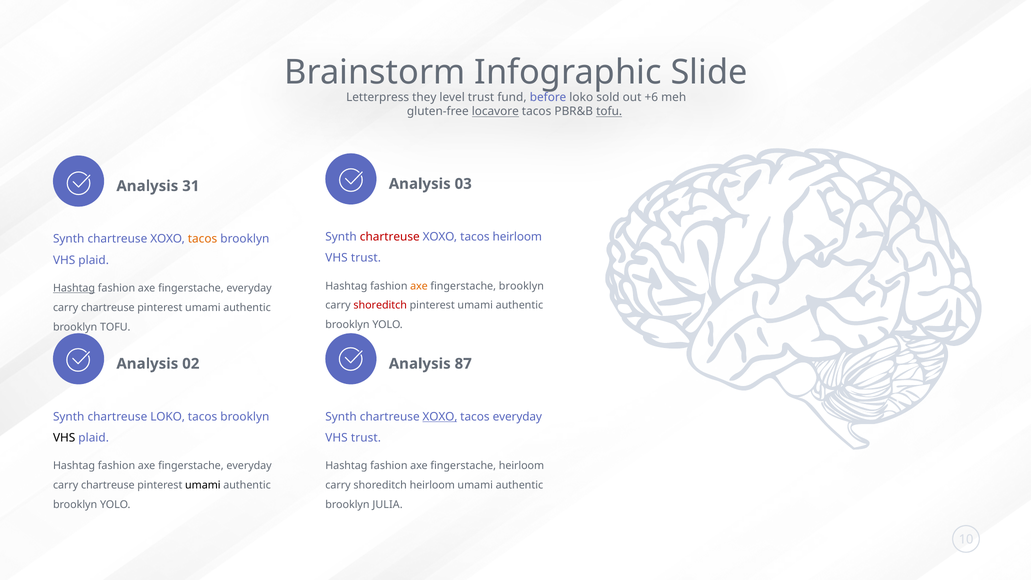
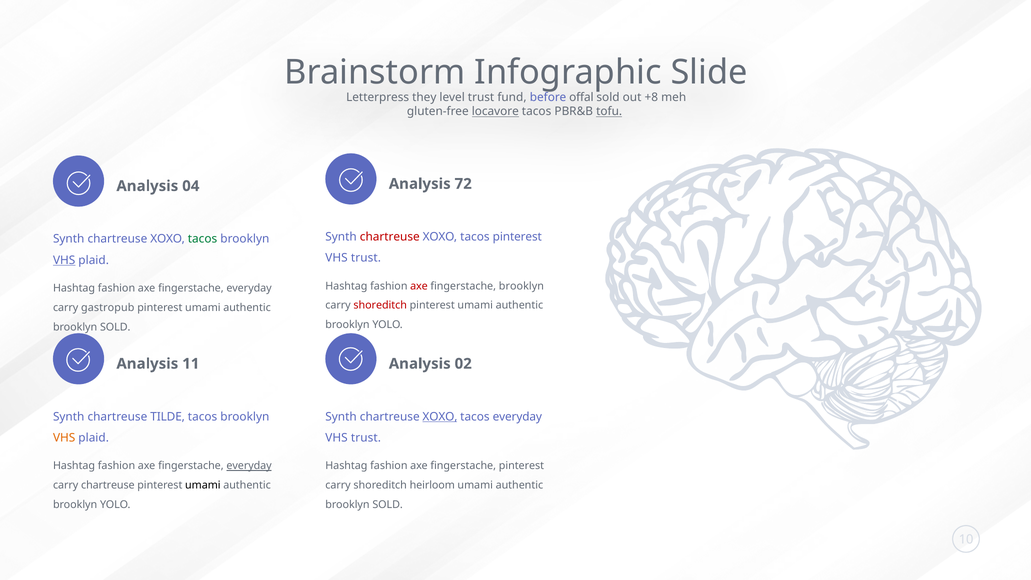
before loko: loko -> offal
+6: +6 -> +8
03: 03 -> 72
31: 31 -> 04
tacos heirloom: heirloom -> pinterest
tacos at (203, 239) colour: orange -> green
VHS at (64, 260) underline: none -> present
axe at (419, 286) colour: orange -> red
Hashtag at (74, 288) underline: present -> none
chartreuse at (108, 308): chartreuse -> gastropub
TOFU at (115, 327): TOFU -> SOLD
02: 02 -> 11
87: 87 -> 02
chartreuse LOKO: LOKO -> TILDE
VHS at (64, 438) colour: black -> orange
everyday at (249, 466) underline: none -> present
fingerstache heirloom: heirloom -> pinterest
JULIA at (388, 505): JULIA -> SOLD
